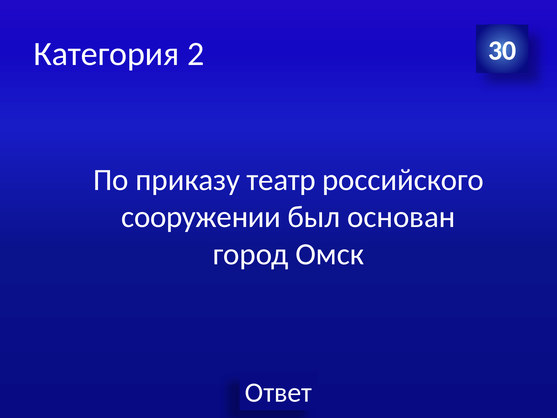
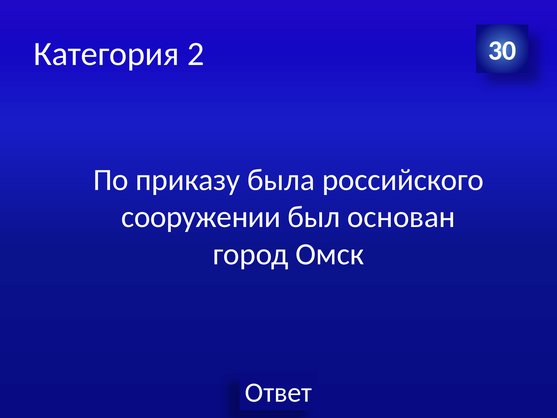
театр: театр -> была
